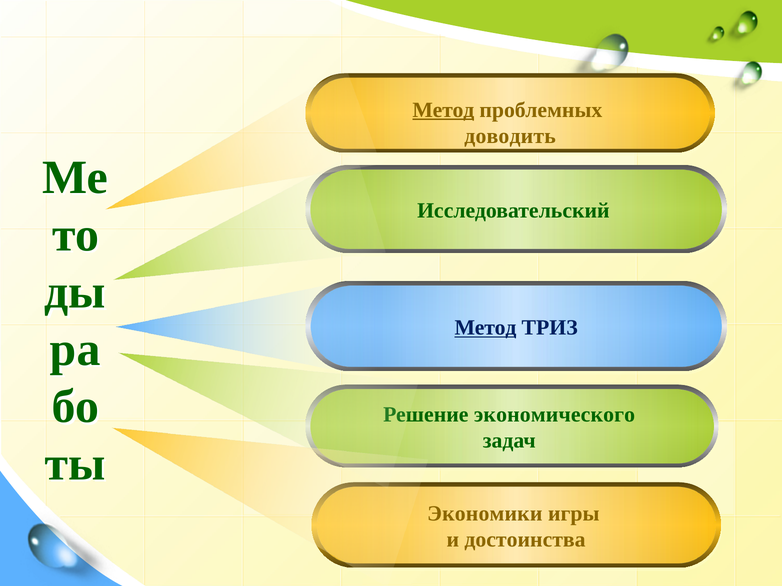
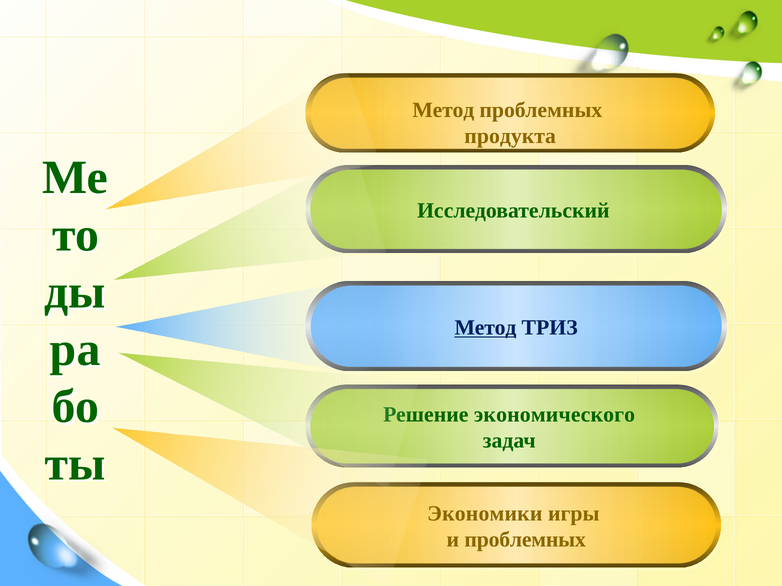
Метод at (443, 110) underline: present -> none
доводить: доводить -> продукта
и достоинства: достоинства -> проблемных
